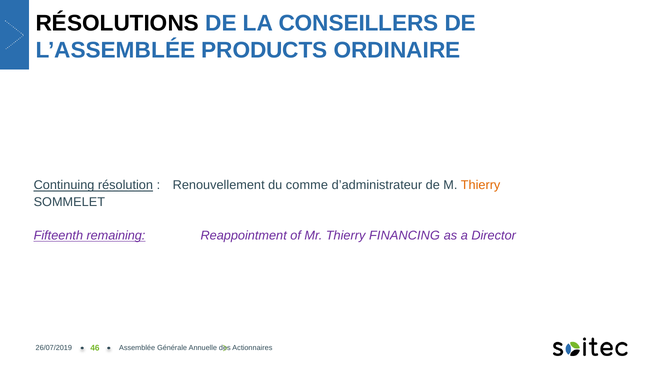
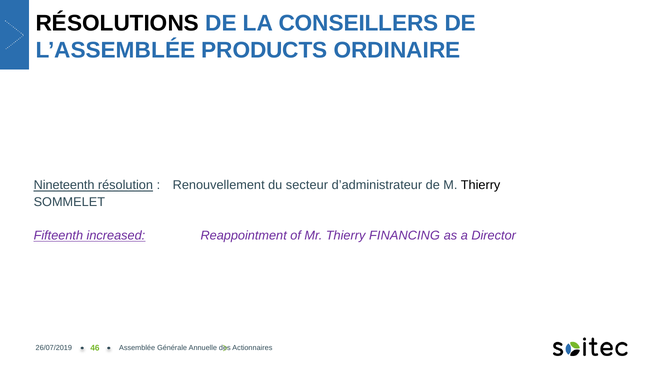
Continuing: Continuing -> Nineteenth
comme: comme -> secteur
Thierry at (481, 185) colour: orange -> black
remaining: remaining -> increased
